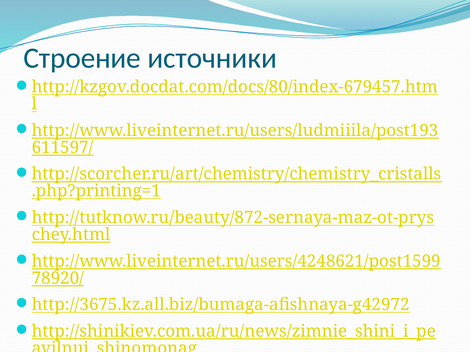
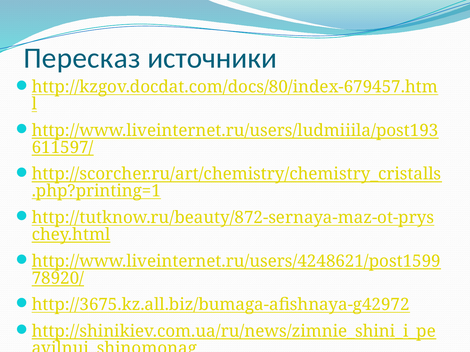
Строение: Строение -> Пересказ
